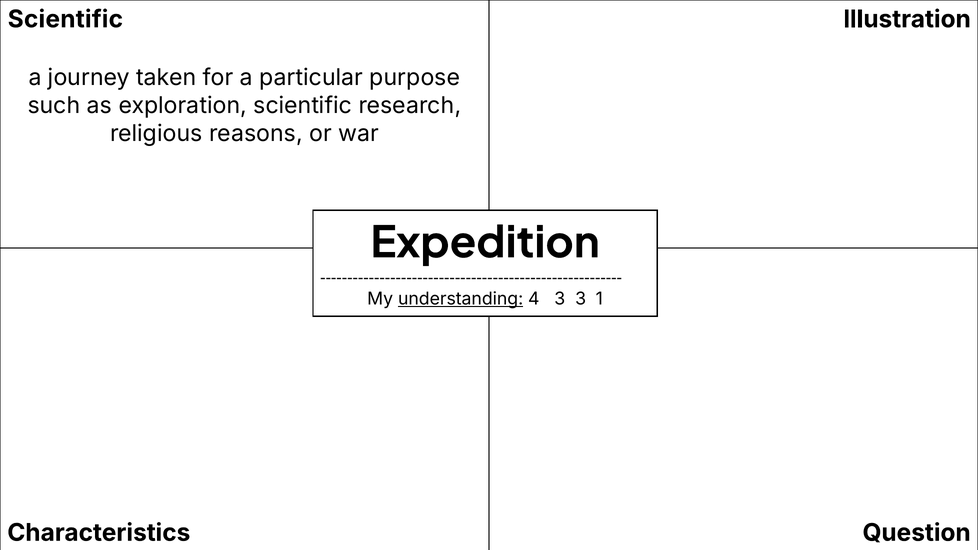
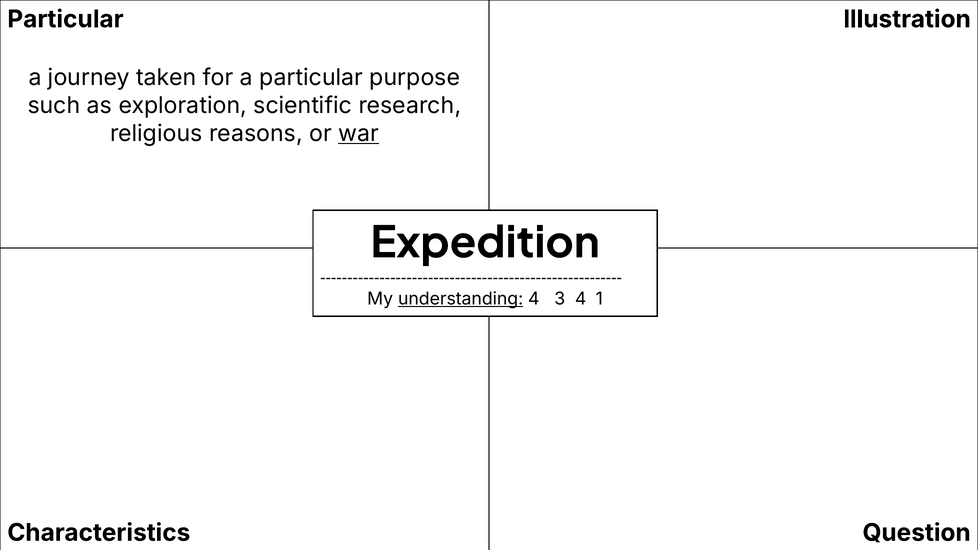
Scientific at (65, 19): Scientific -> Particular
war underline: none -> present
3 3: 3 -> 4
